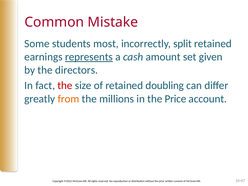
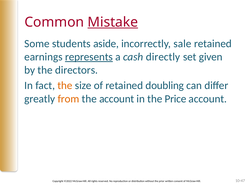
Mistake underline: none -> present
most: most -> aside
split: split -> sale
amount: amount -> directly
the at (65, 86) colour: red -> orange
the millions: millions -> account
